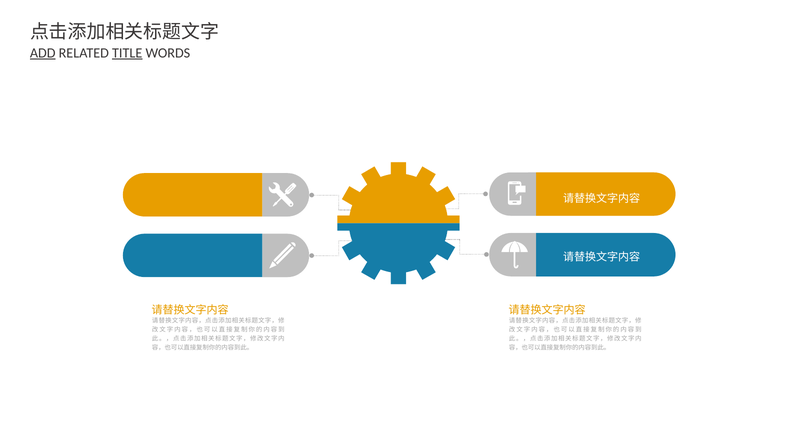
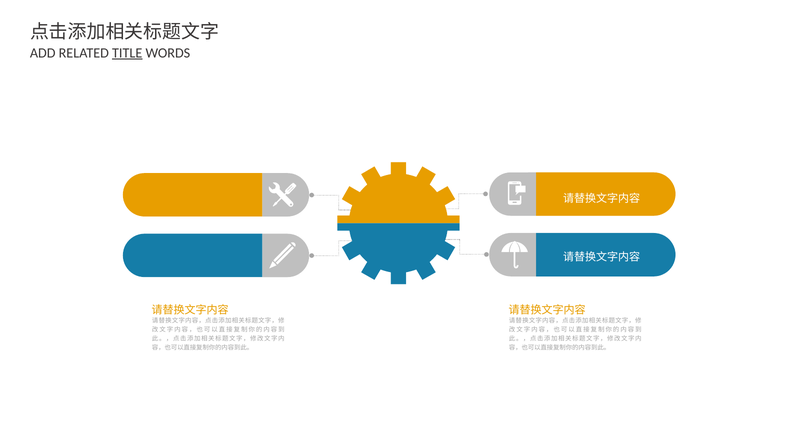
ADD underline: present -> none
